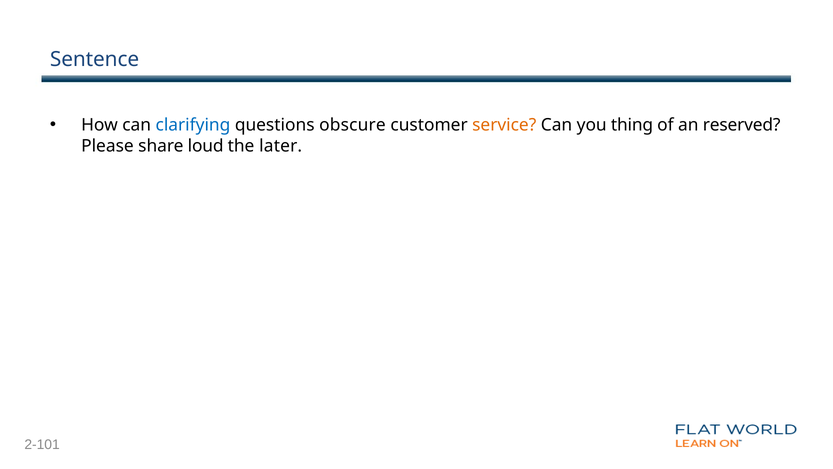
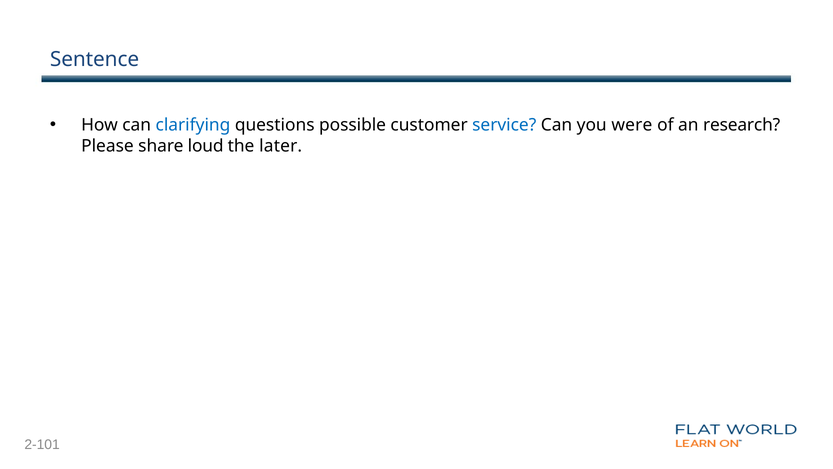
obscure: obscure -> possible
service colour: orange -> blue
thing: thing -> were
reserved: reserved -> research
